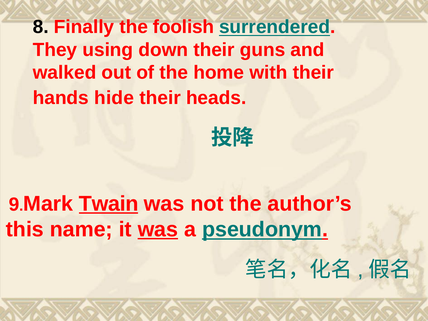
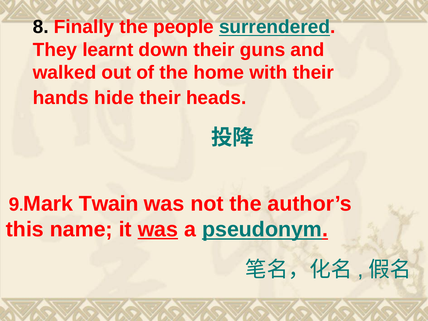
foolish: foolish -> people
using: using -> learnt
Twain underline: present -> none
